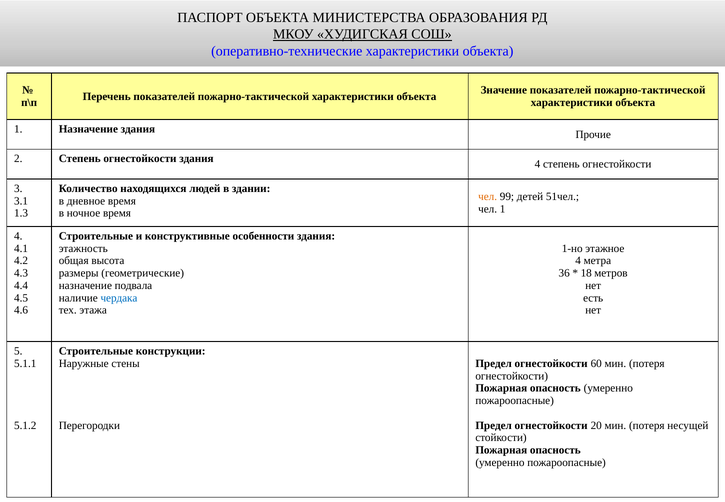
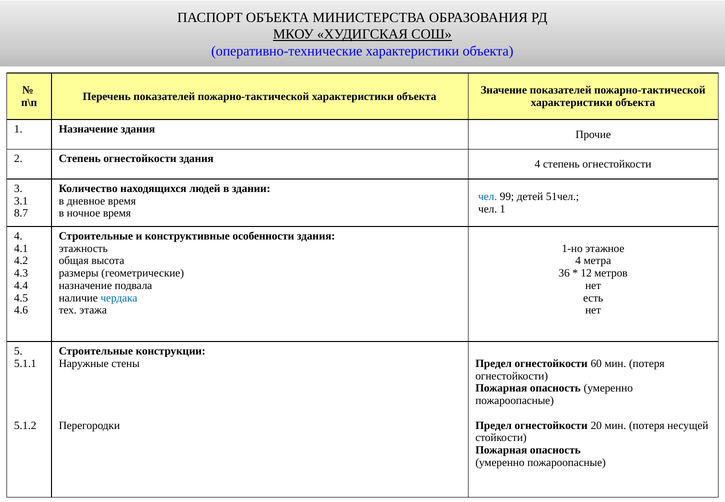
чел at (488, 196) colour: orange -> blue
1.3: 1.3 -> 8.7
18: 18 -> 12
